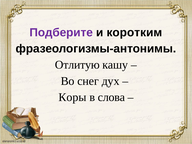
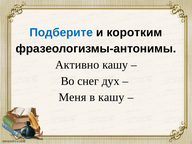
Подберите colour: purple -> blue
Отлитую: Отлитую -> Активно
Коры: Коры -> Меня
в слова: слова -> кашу
